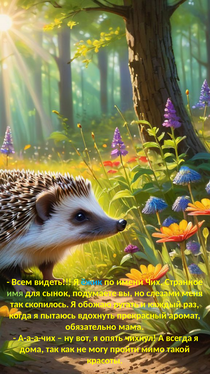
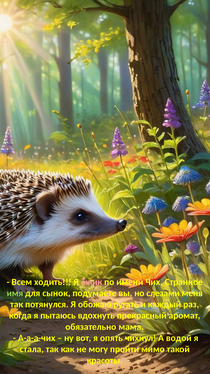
видеть: видеть -> ходить
ёжик colour: light blue -> pink
скопилось: скопилось -> потянулся
всегда: всегда -> водой
дома: дома -> стала
